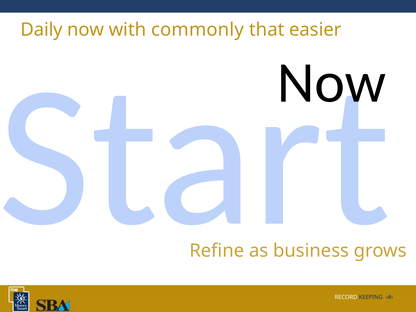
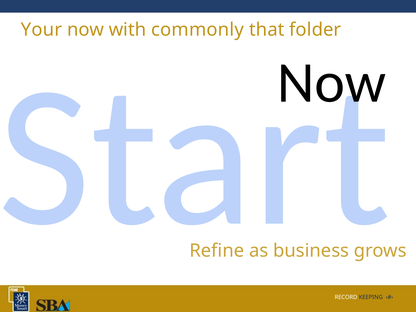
Daily: Daily -> Your
easier: easier -> folder
